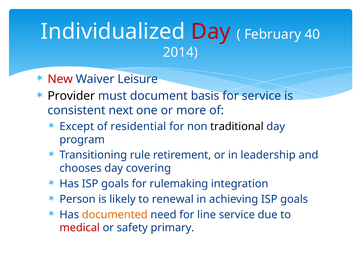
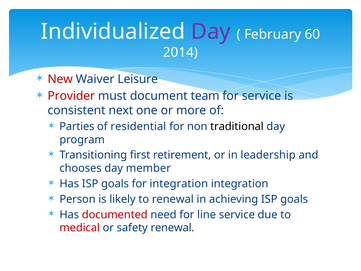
Day at (211, 32) colour: red -> purple
40: 40 -> 60
Provider colour: black -> red
basis: basis -> team
Except: Except -> Parties
rule: rule -> first
covering: covering -> member
for rulemaking: rulemaking -> integration
documented colour: orange -> red
safety primary: primary -> renewal
